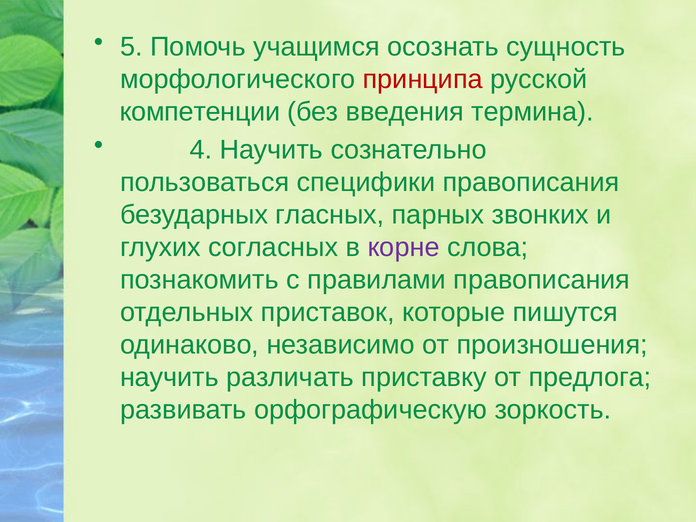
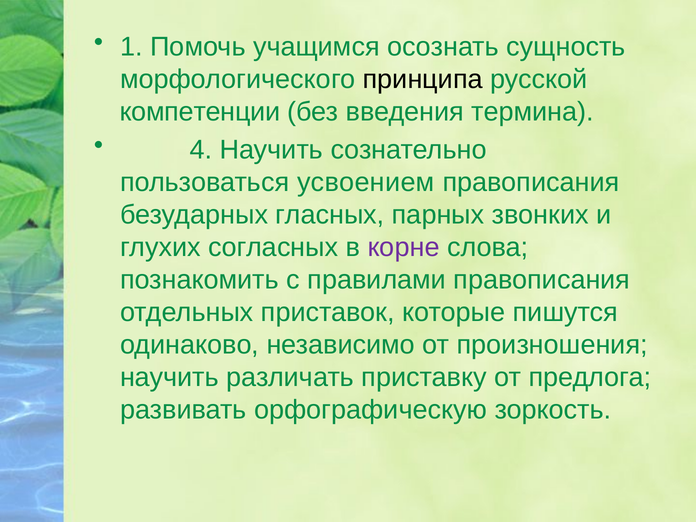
5: 5 -> 1
принципа colour: red -> black
специфики: специфики -> усвоением
